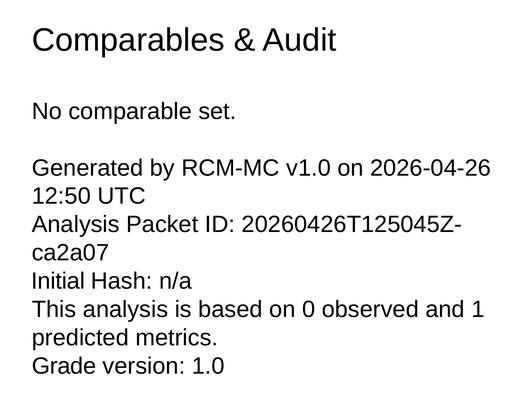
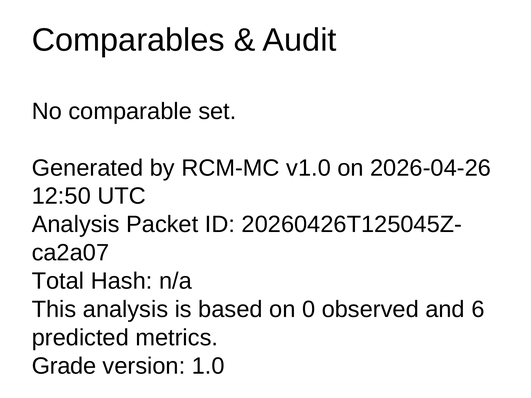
Initial: Initial -> Total
1: 1 -> 6
